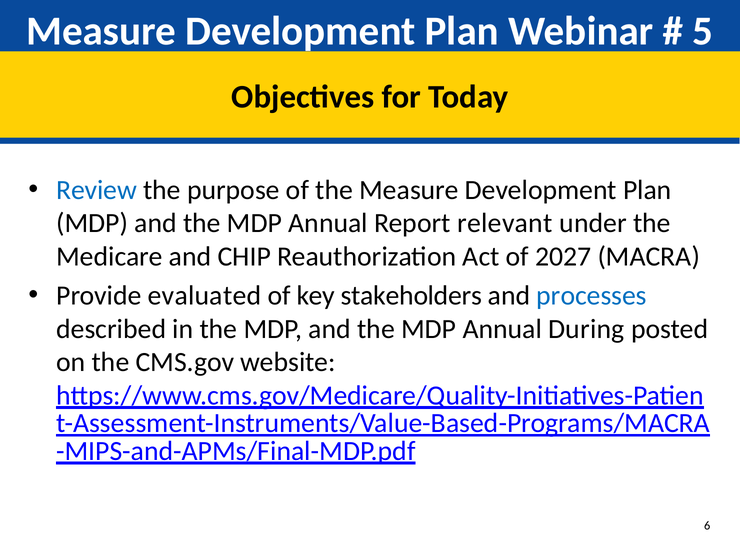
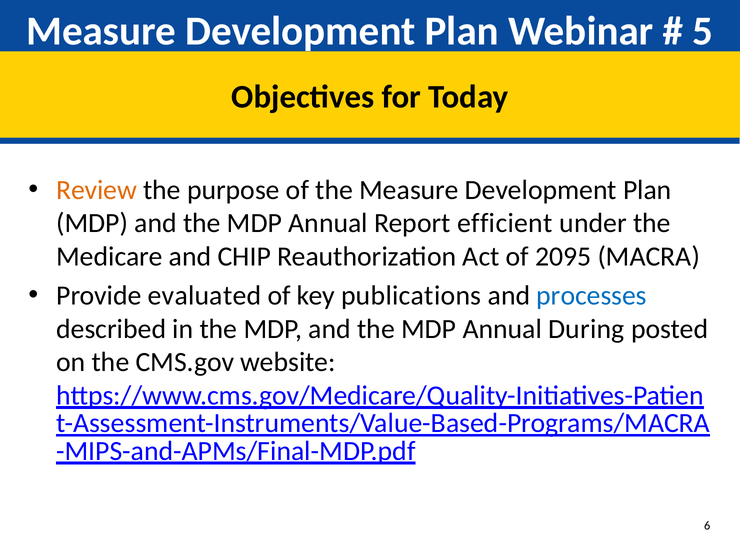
Review colour: blue -> orange
relevant: relevant -> efficient
2027: 2027 -> 2095
stakeholders: stakeholders -> publications
